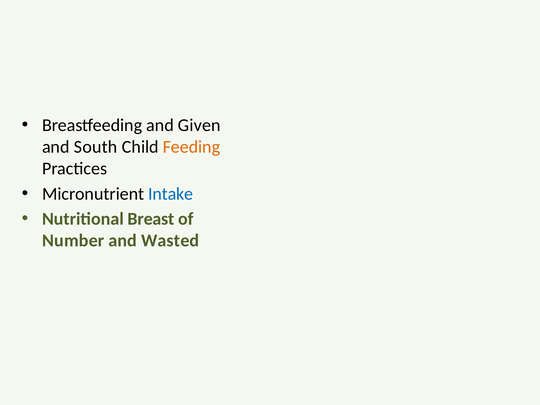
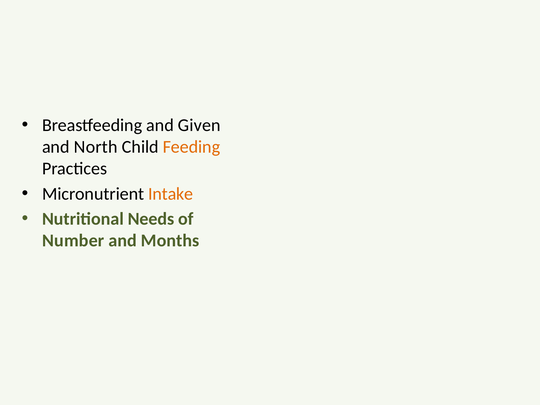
South: South -> North
Intake colour: blue -> orange
Breast: Breast -> Needs
Wasted: Wasted -> Months
